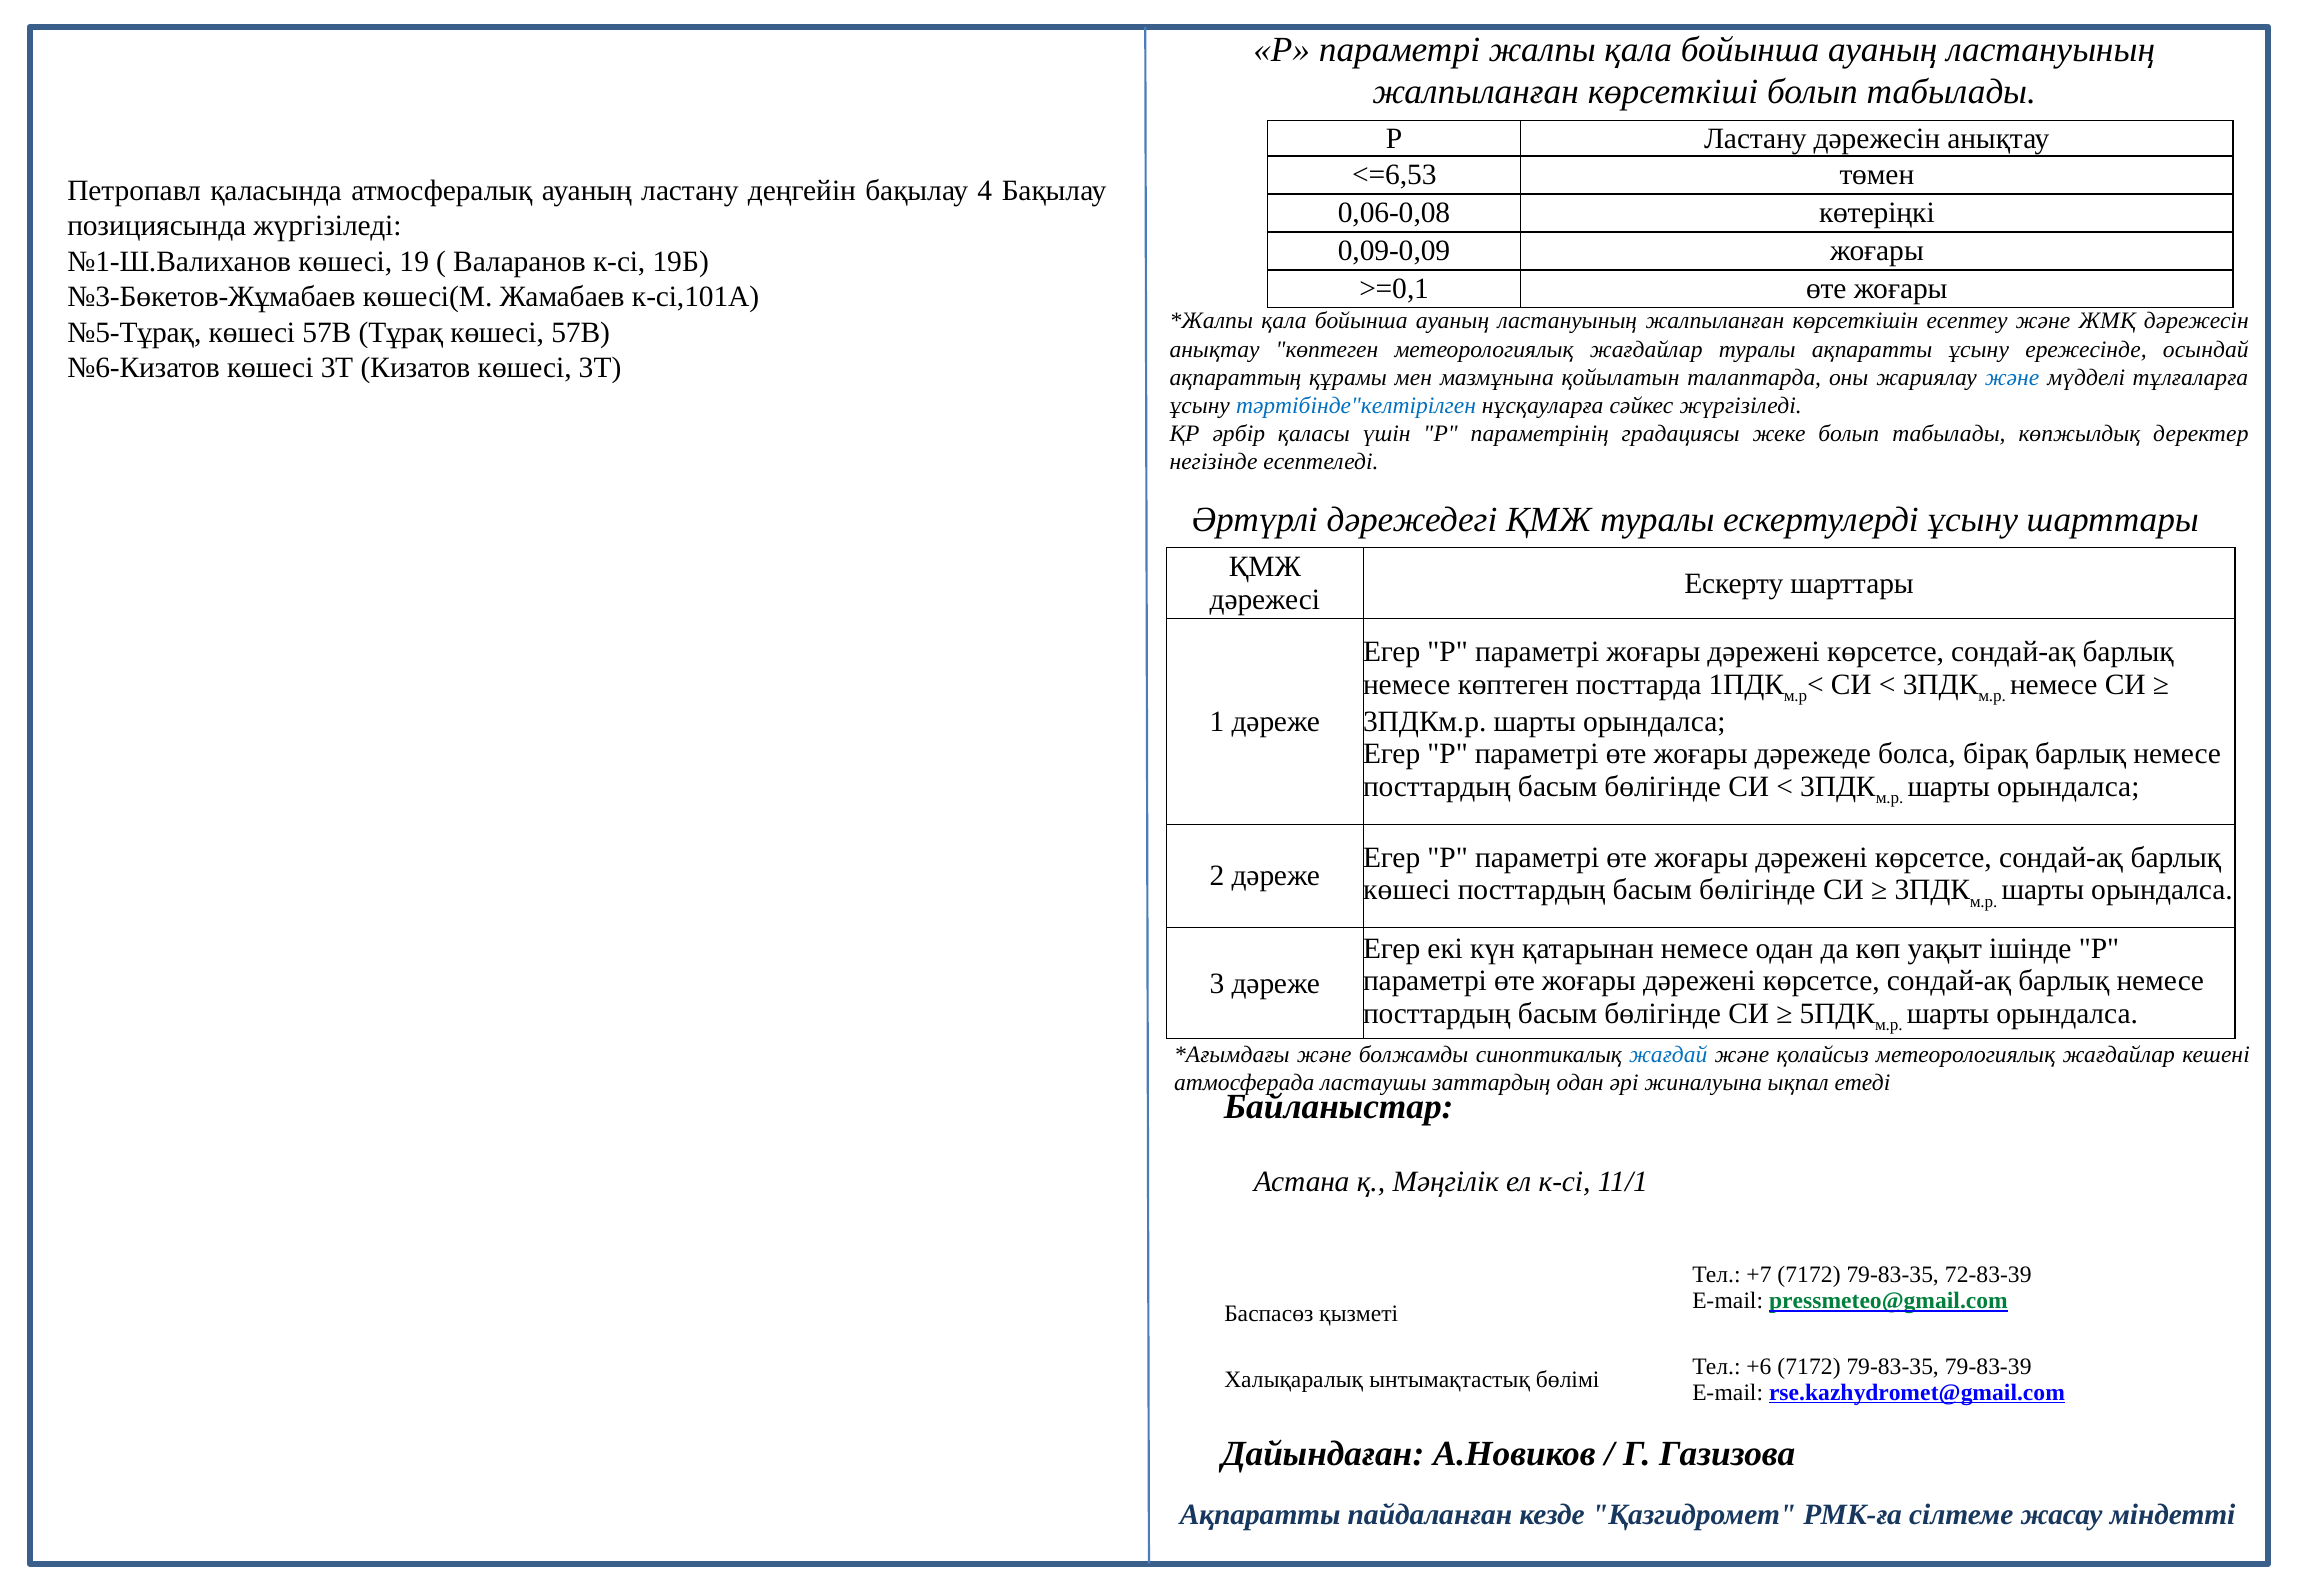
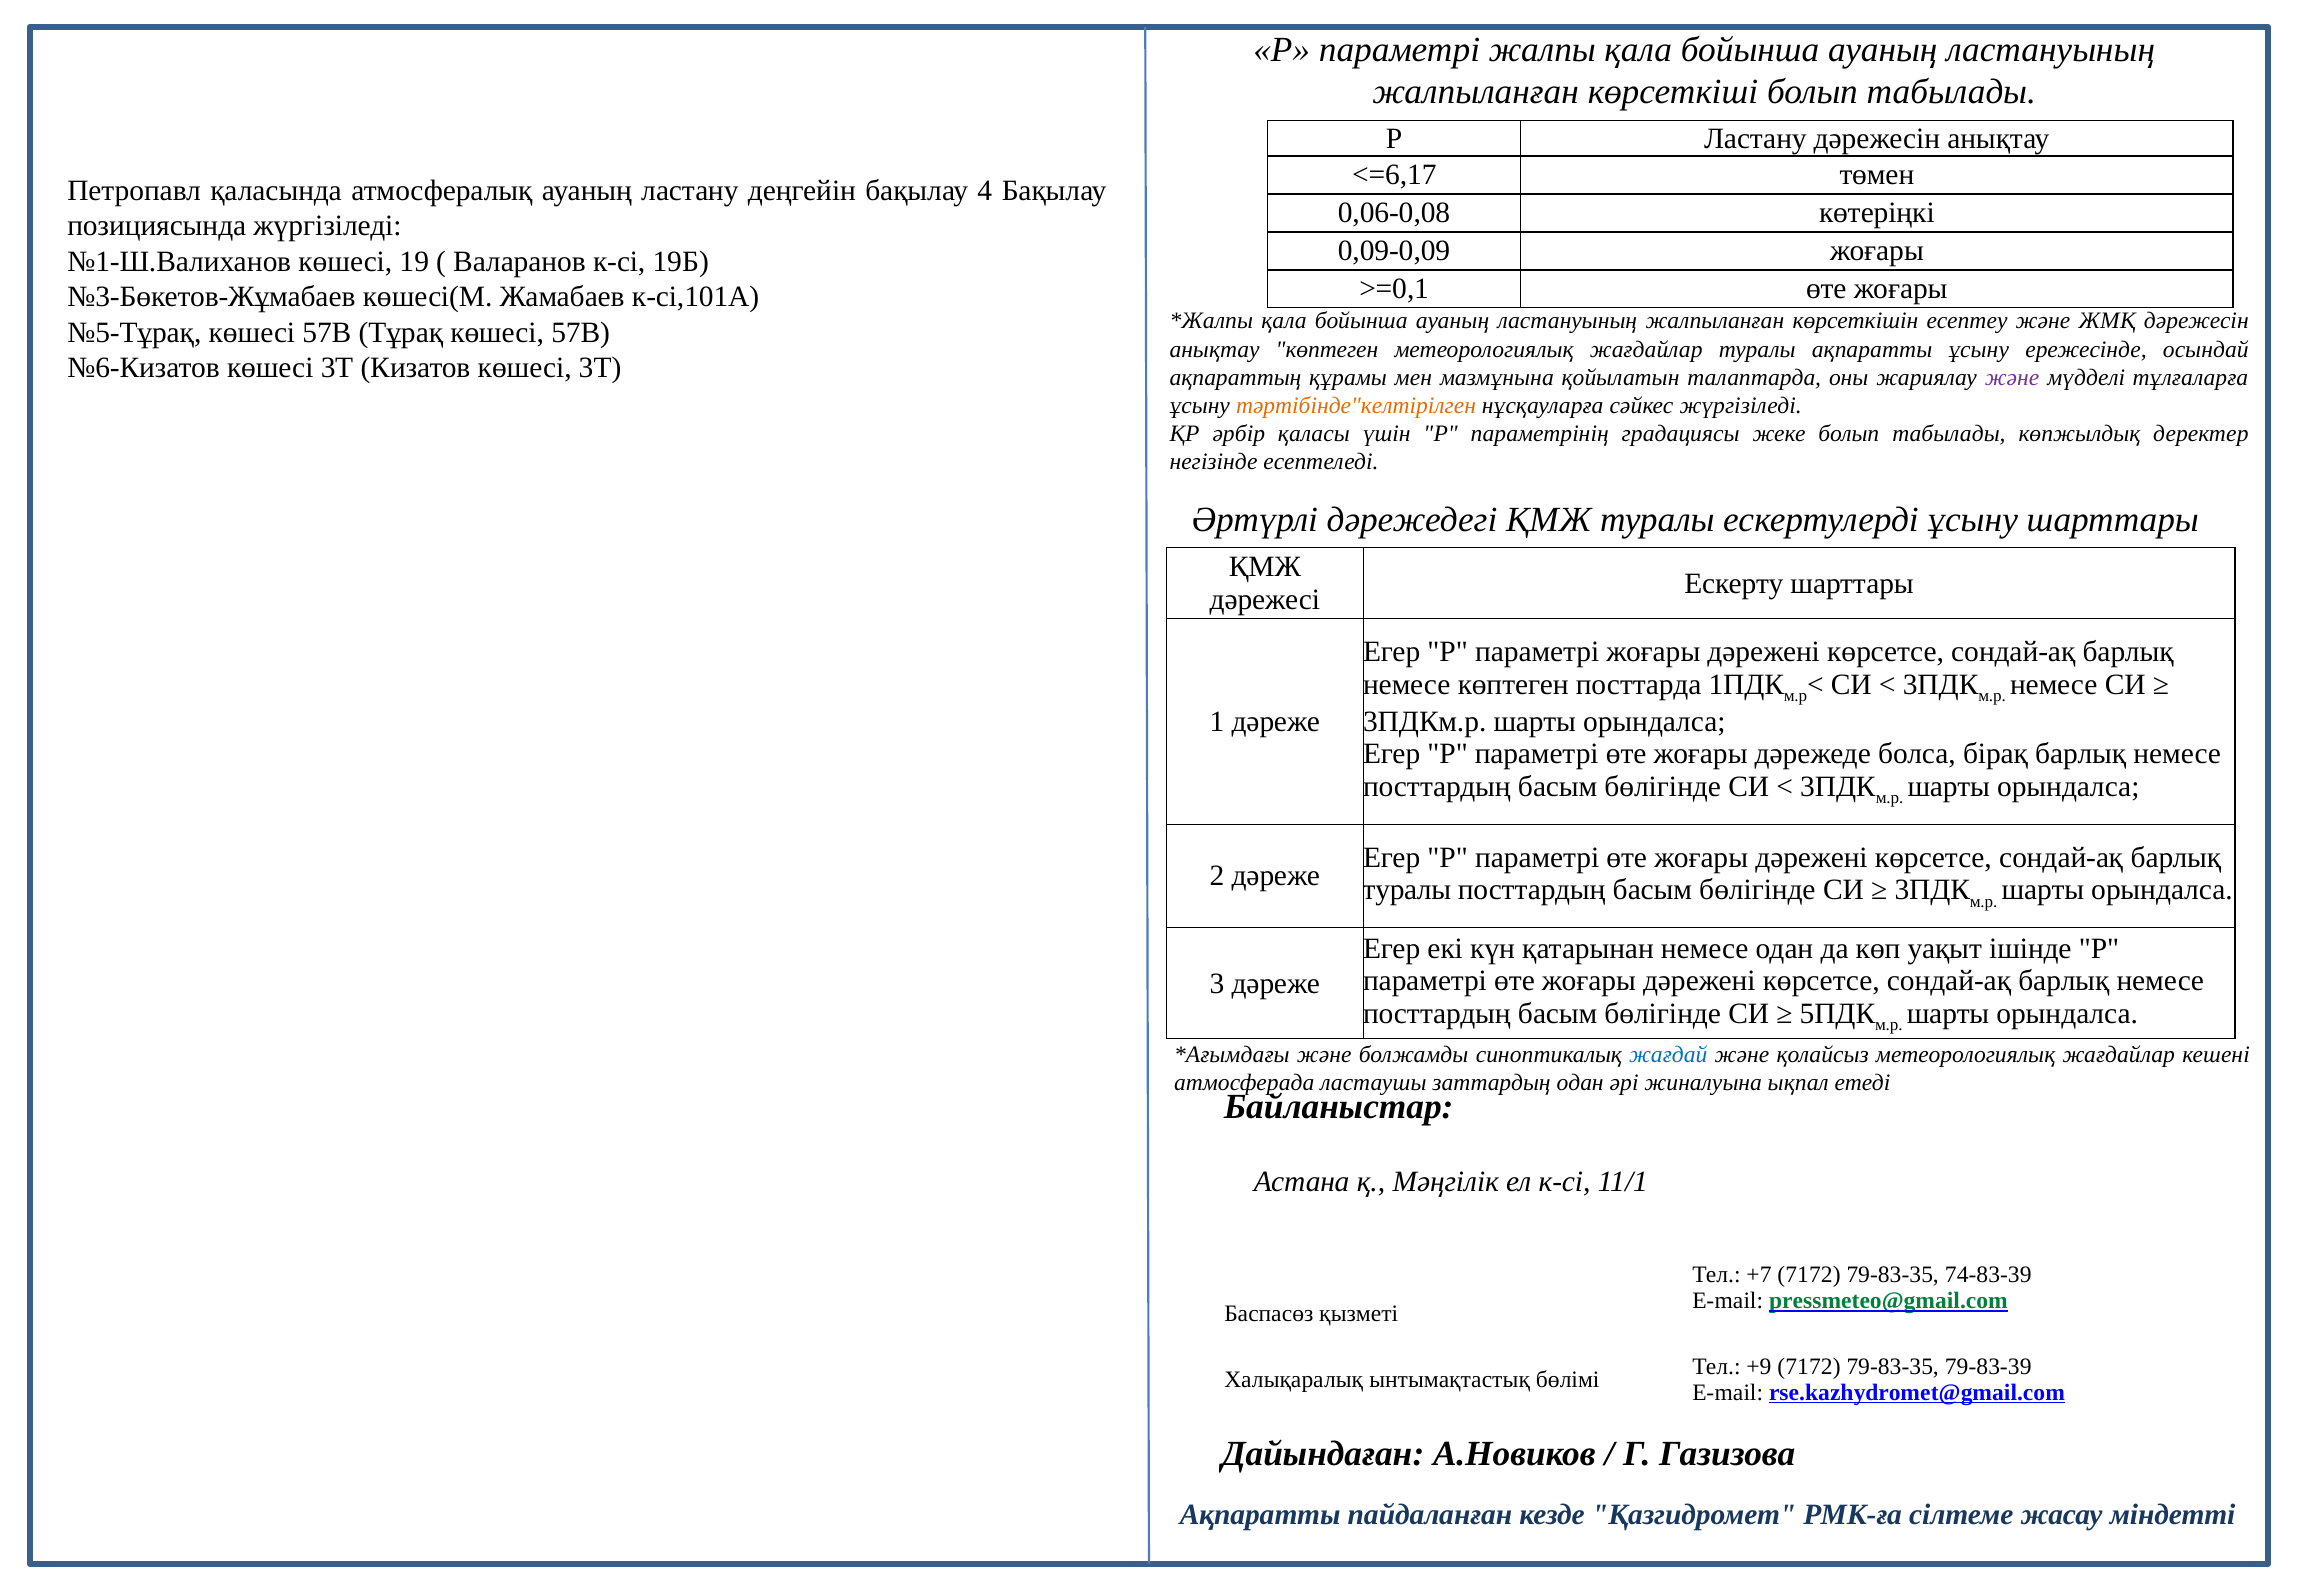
<=6,53: <=6,53 -> <=6,17
және at (2012, 377) colour: blue -> purple
тәртібінде"келтірілген colour: blue -> orange
көшесі at (1407, 890): көшесі -> туралы
72-83-39: 72-83-39 -> 74-83-39
+6: +6 -> +9
